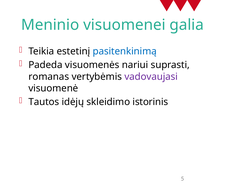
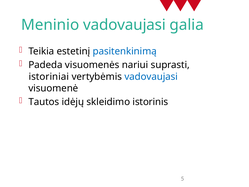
Meninio visuomenei: visuomenei -> vadovaujasi
romanas: romanas -> istoriniai
vadovaujasi at (151, 77) colour: purple -> blue
